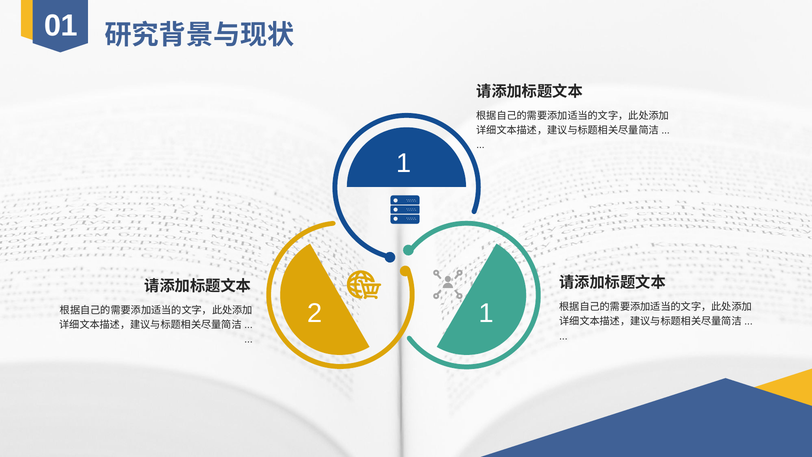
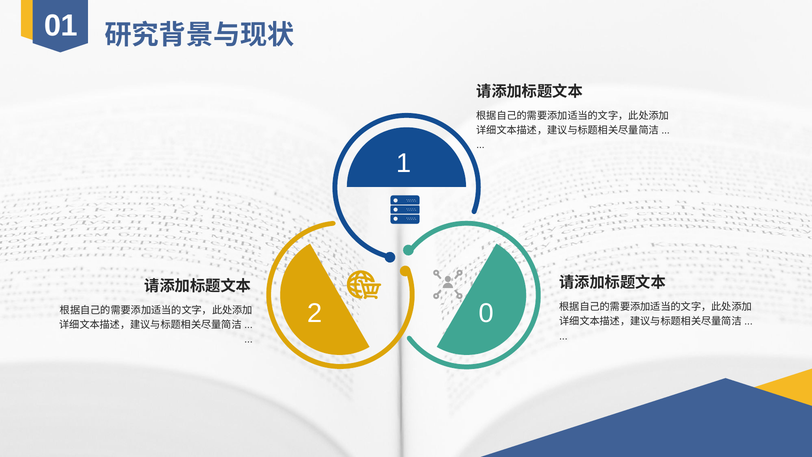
2 1: 1 -> 0
